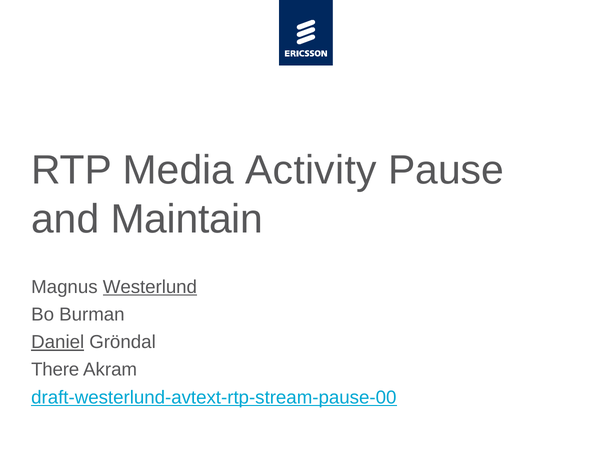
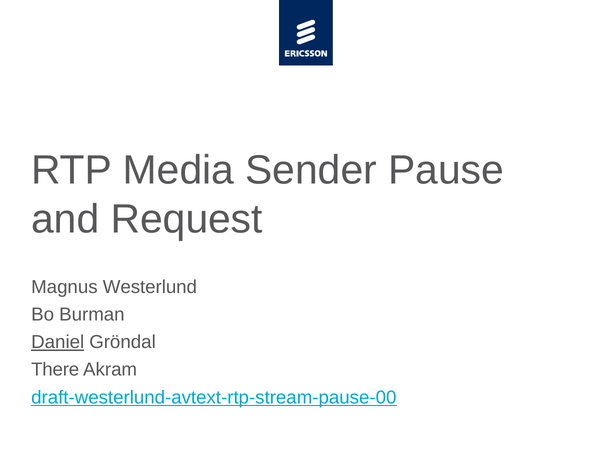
Activity: Activity -> Sender
Maintain: Maintain -> Request
Westerlund underline: present -> none
